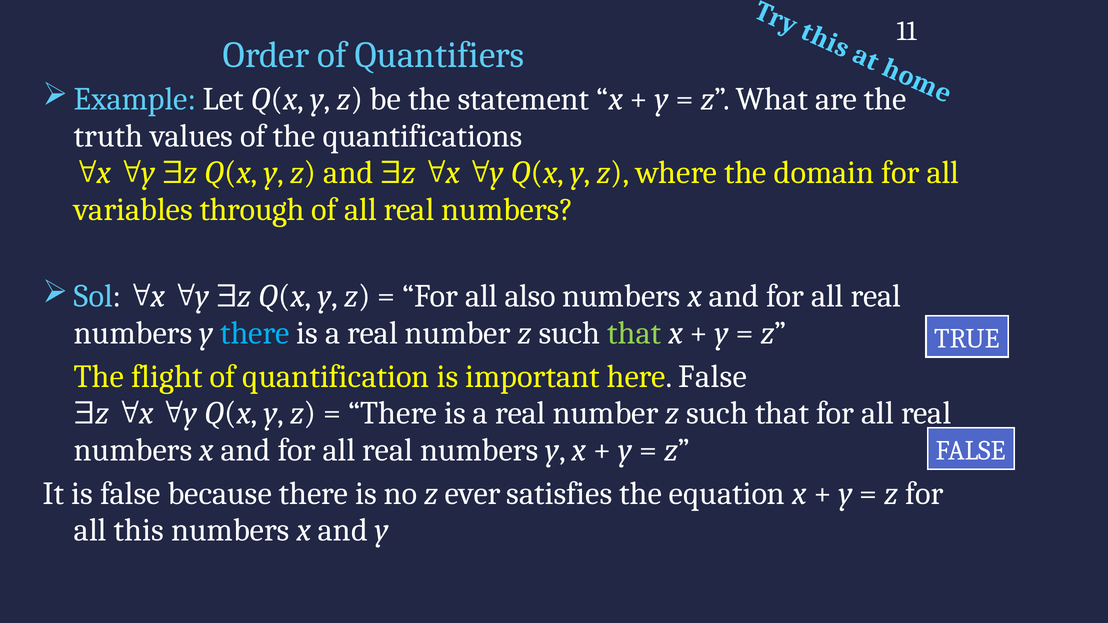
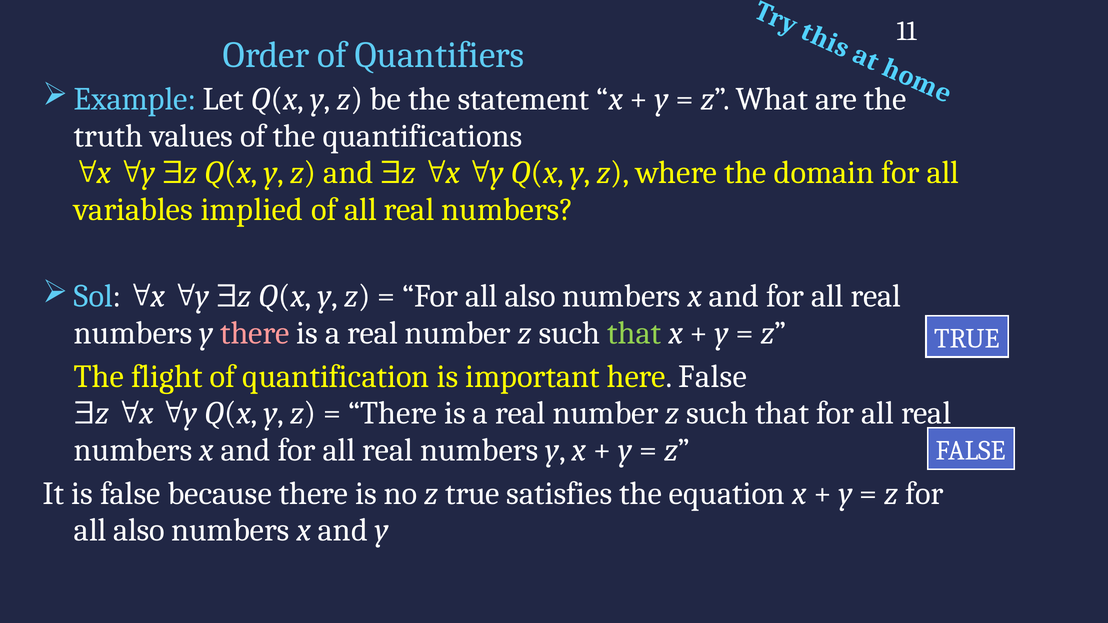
through: through -> implied
there at (255, 333) colour: light blue -> pink
z ever: ever -> true
this at (139, 530): this -> also
